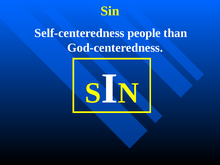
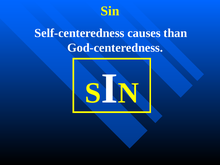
people: people -> causes
